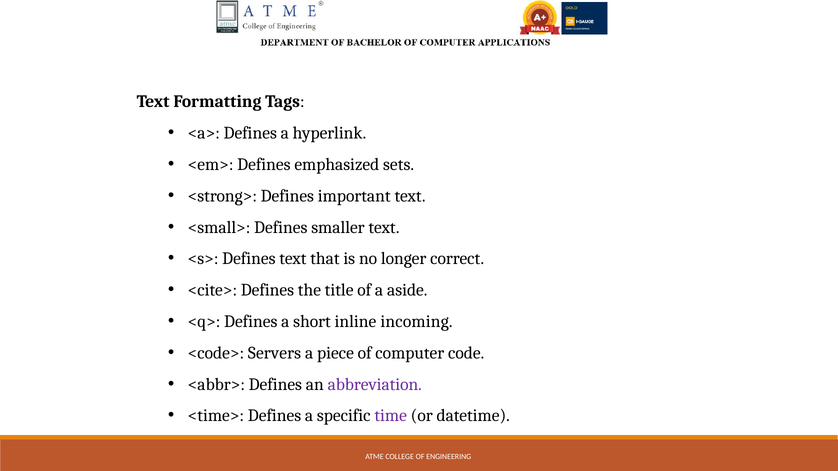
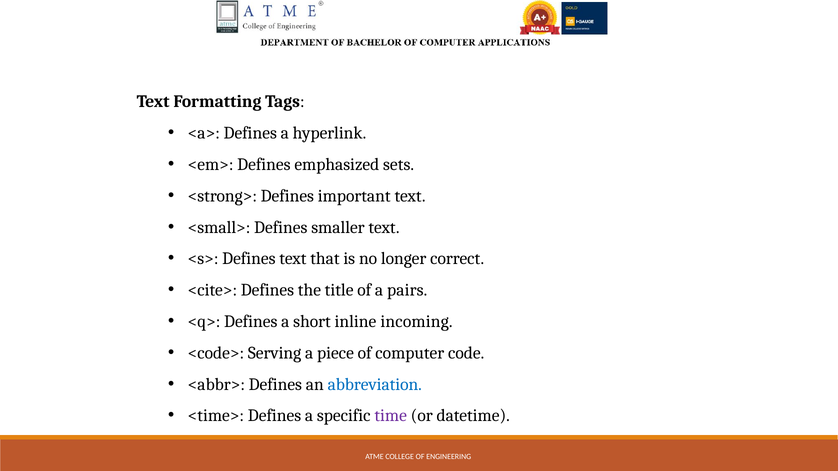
aside: aside -> pairs
Servers: Servers -> Serving
abbreviation colour: purple -> blue
